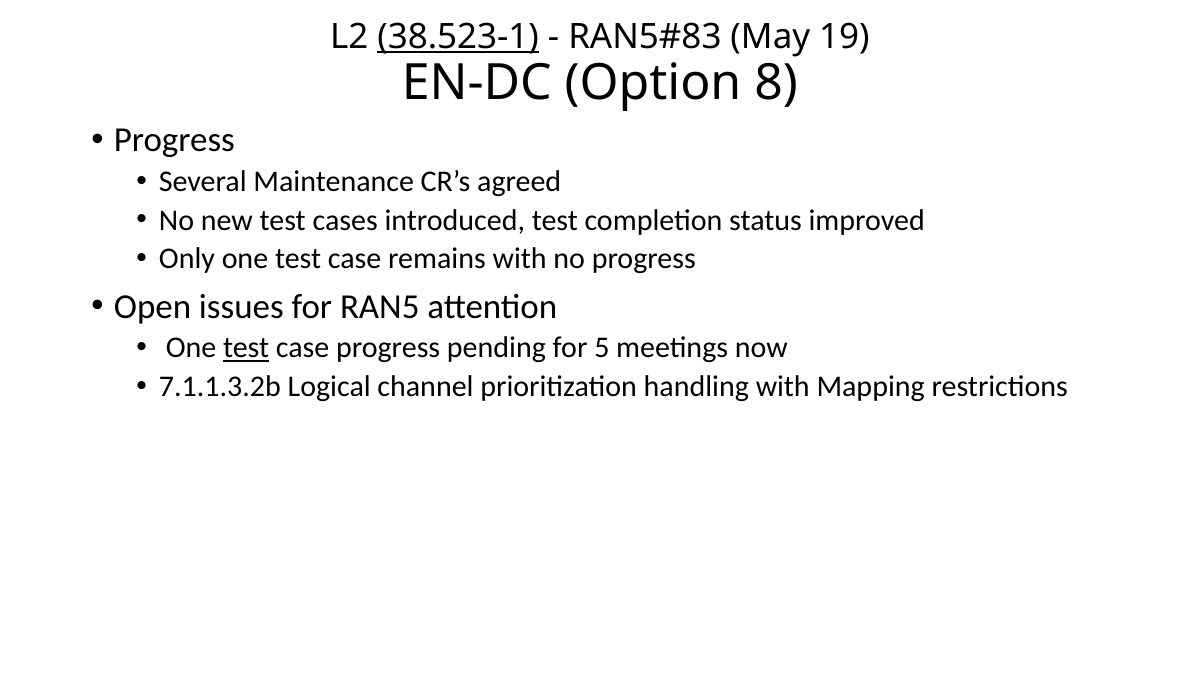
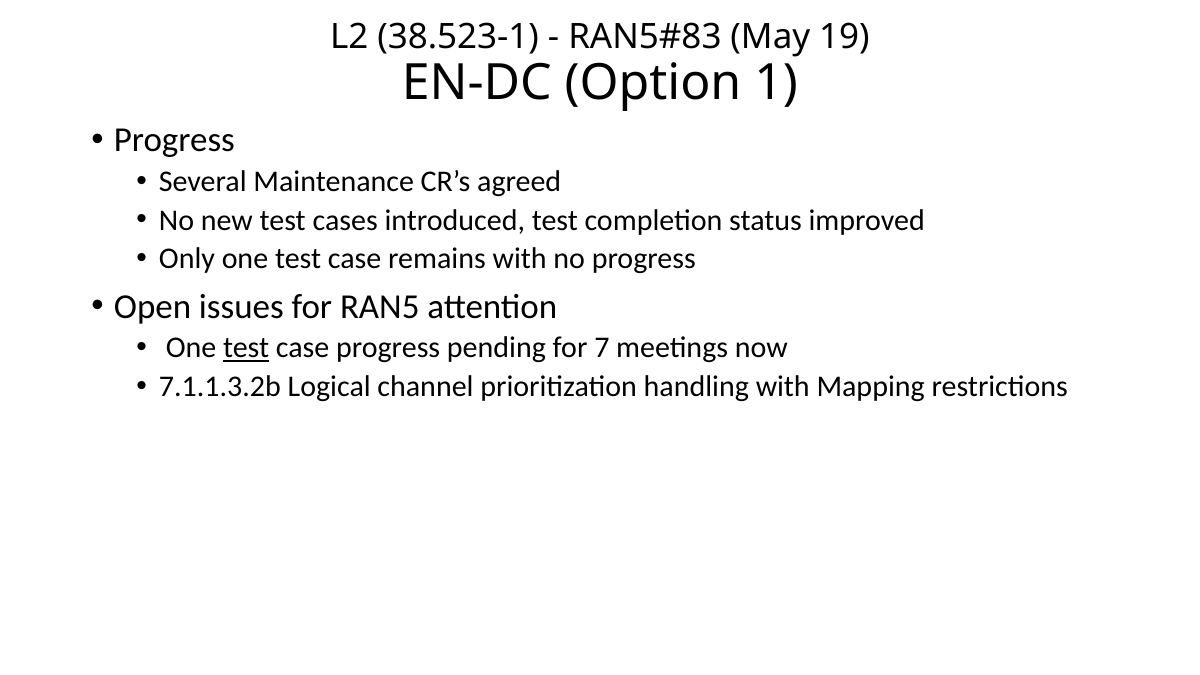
38.523-1 underline: present -> none
8: 8 -> 1
5: 5 -> 7
